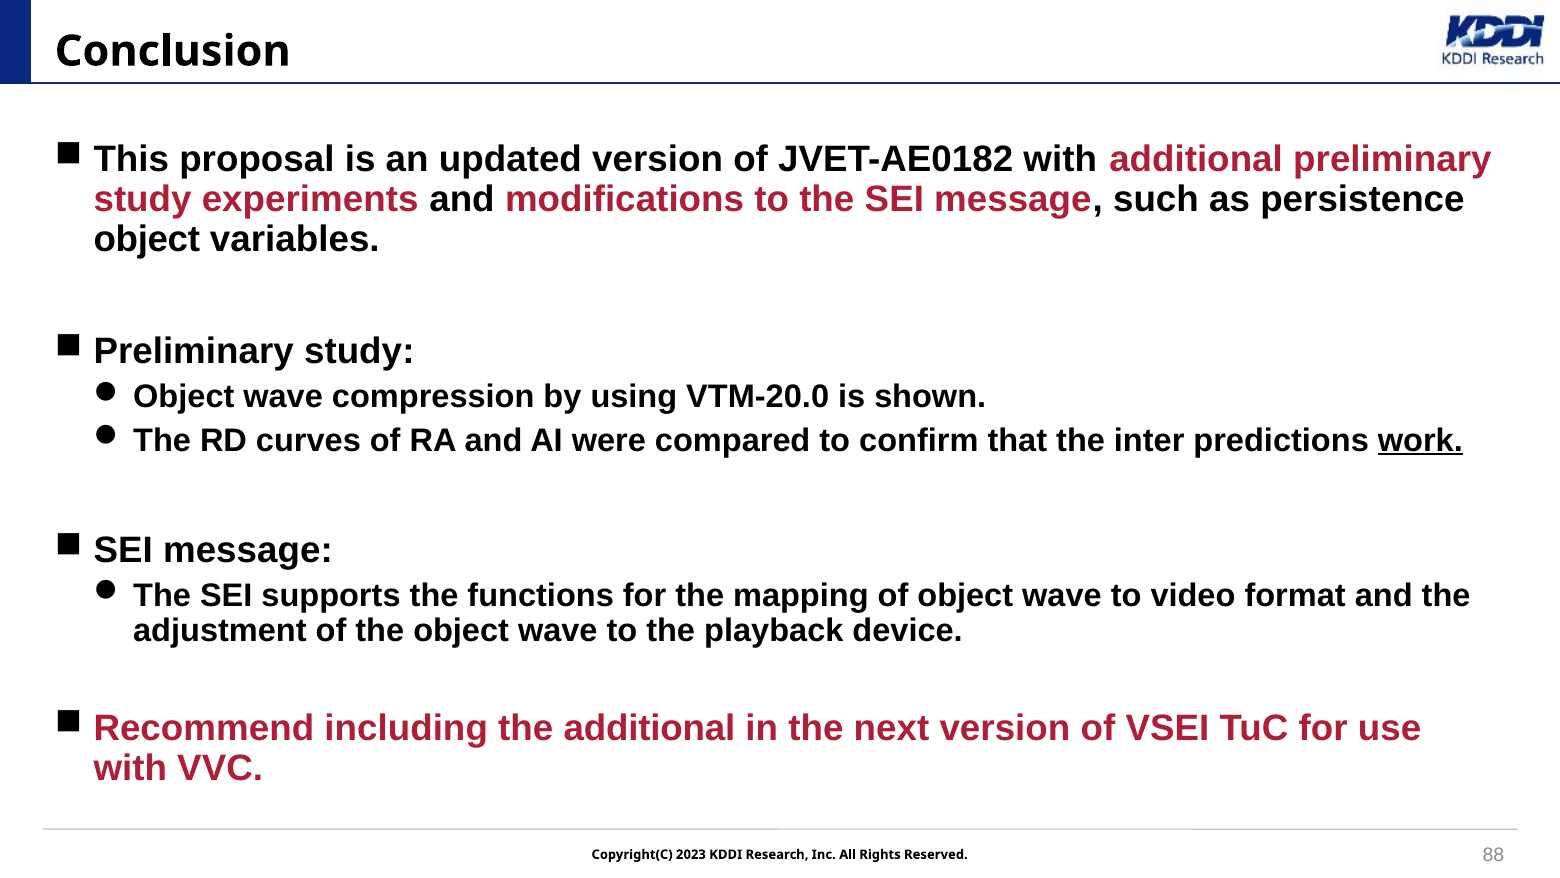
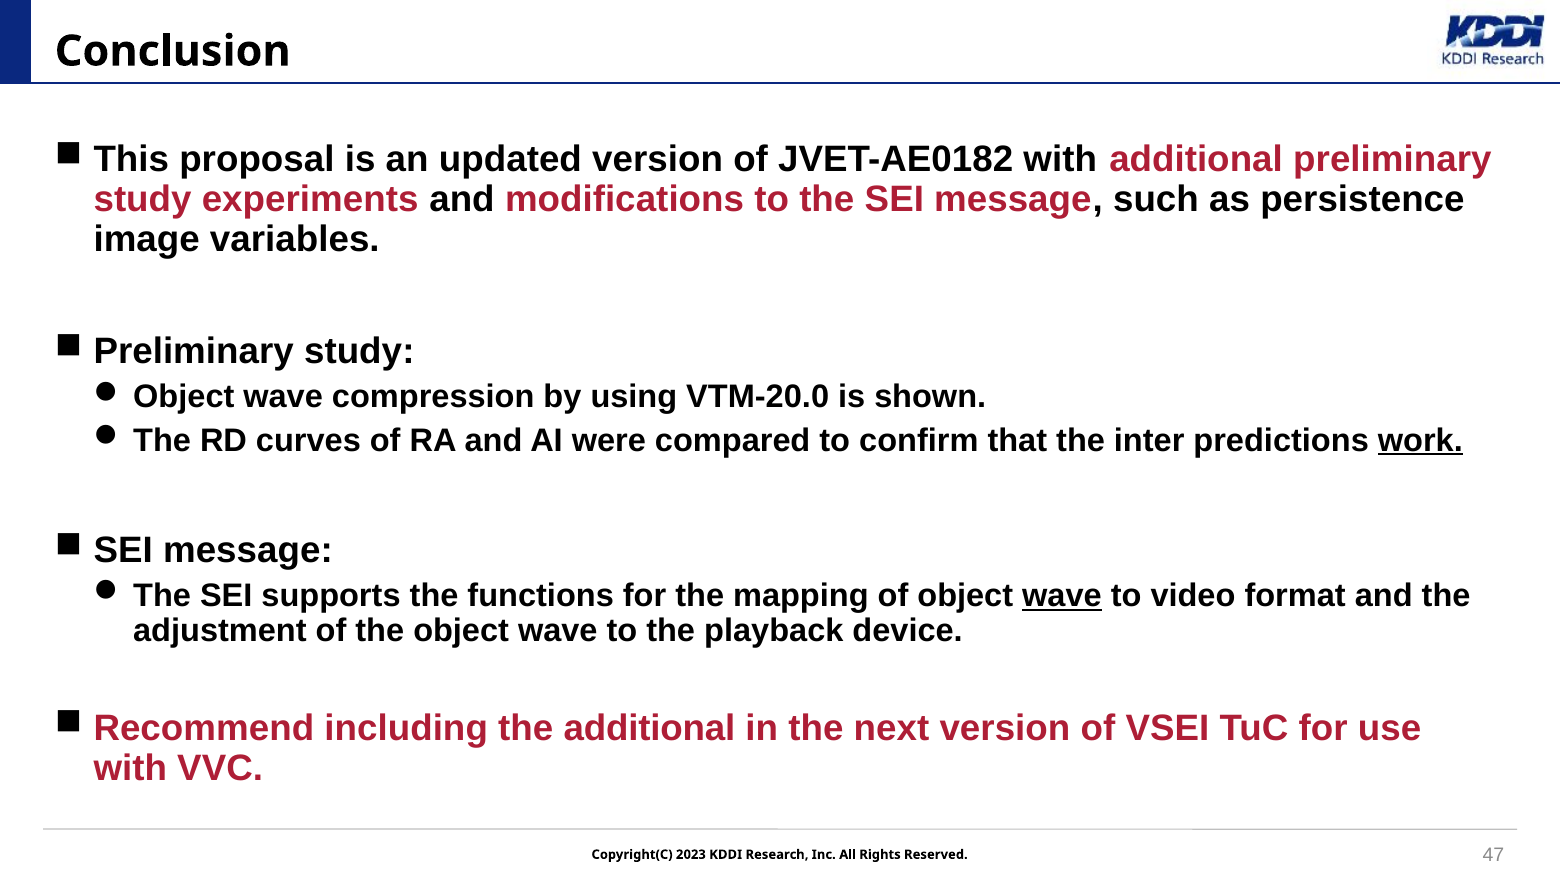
object at (147, 239): object -> image
wave at (1062, 596) underline: none -> present
88: 88 -> 47
